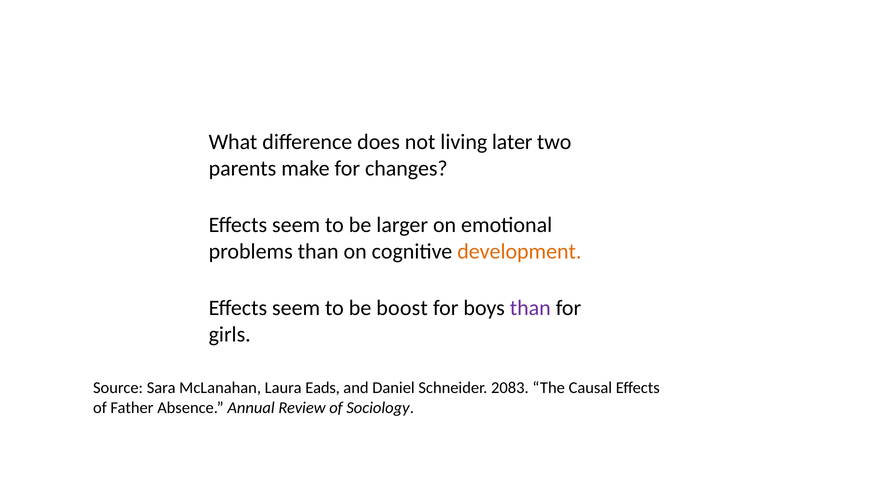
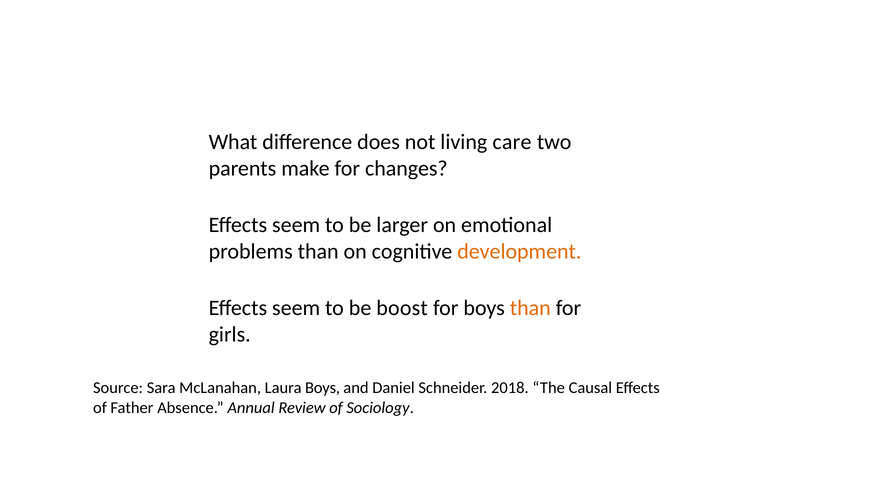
later: later -> care
than at (530, 308) colour: purple -> orange
Laura Eads: Eads -> Boys
2083: 2083 -> 2018
